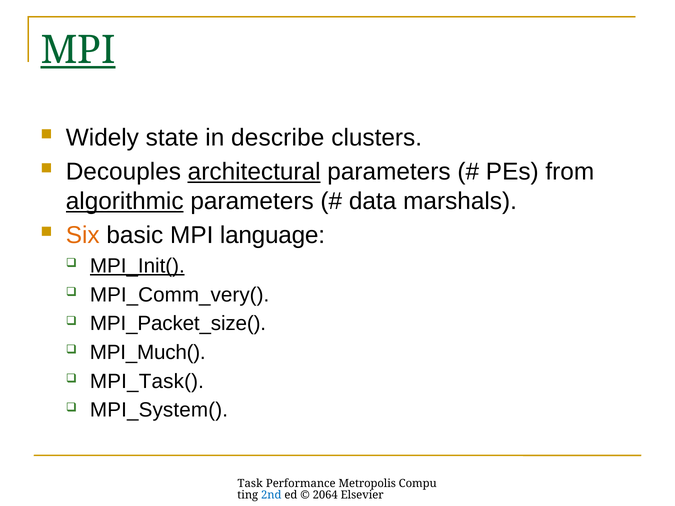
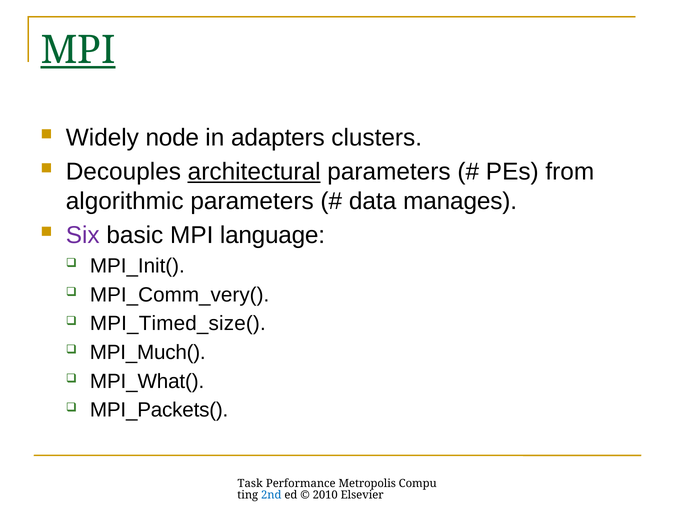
state: state -> node
describe: describe -> adapters
algorithmic underline: present -> none
marshals: marshals -> manages
Six colour: orange -> purple
MPI_Init( underline: present -> none
MPI_Packet_size(: MPI_Packet_size( -> MPI_Timed_size(
MPI_Task(: MPI_Task( -> MPI_What(
MPI_System(: MPI_System( -> MPI_Packets(
2064: 2064 -> 2010
